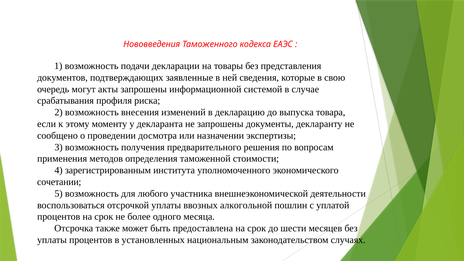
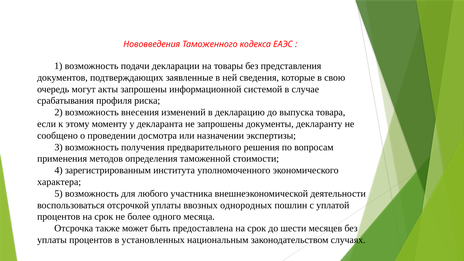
сочетании: сочетании -> характера
алкогольной: алкогольной -> однородных
